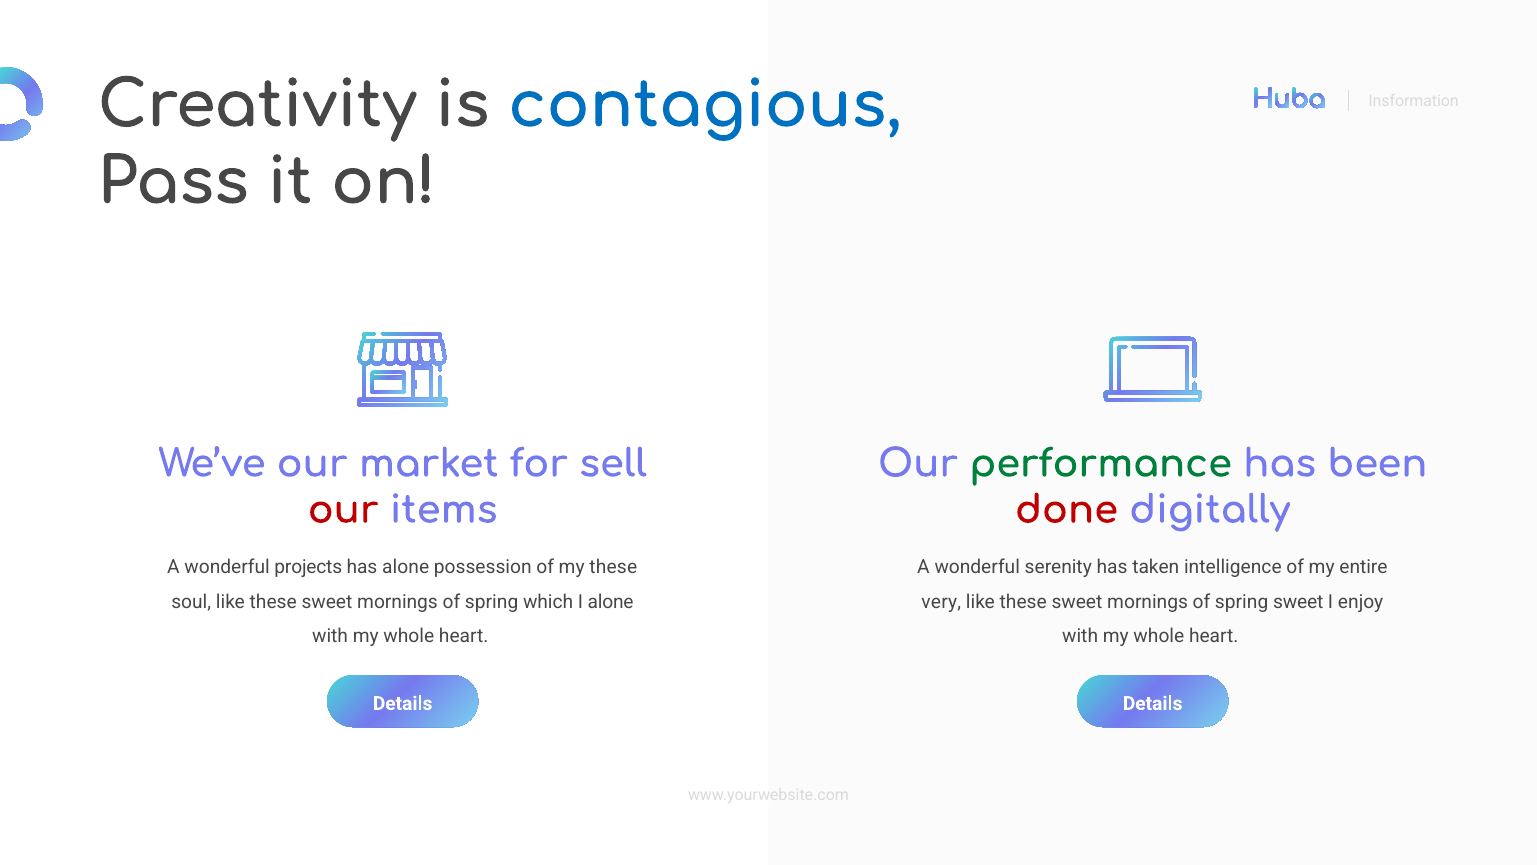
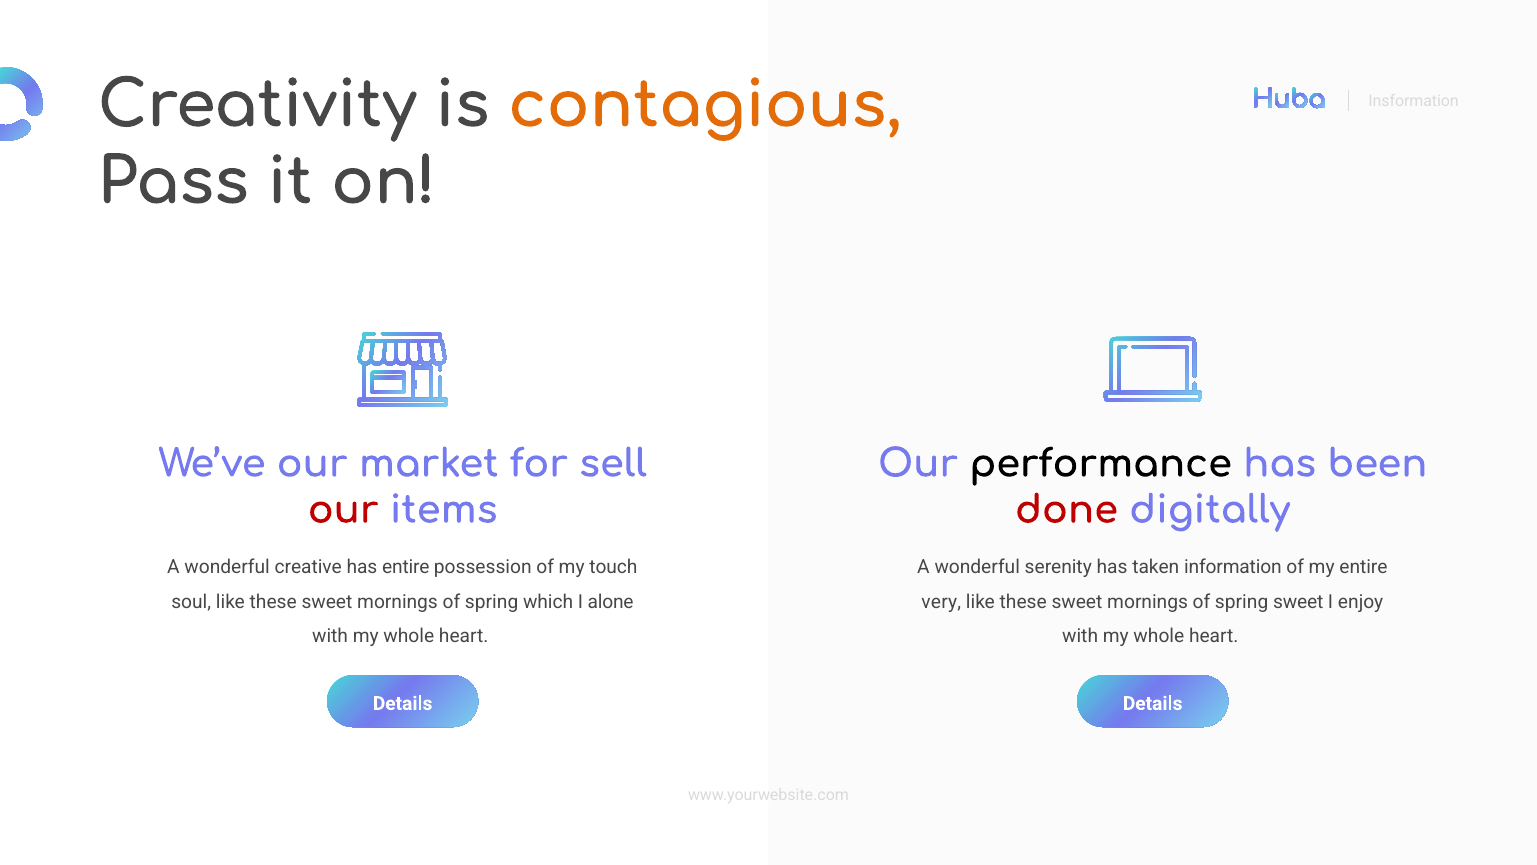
contagious colour: blue -> orange
performance colour: green -> black
projects: projects -> creative
has alone: alone -> entire
my these: these -> touch
intelligence: intelligence -> information
